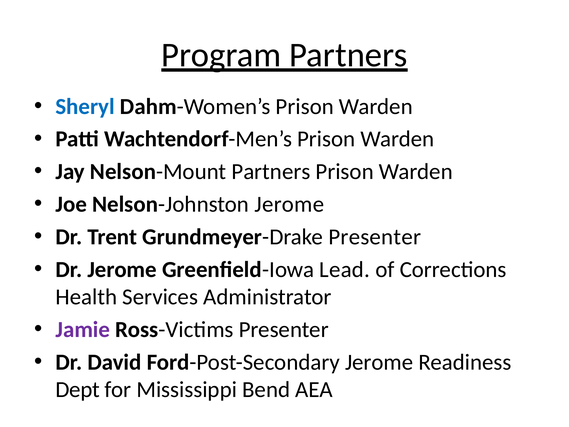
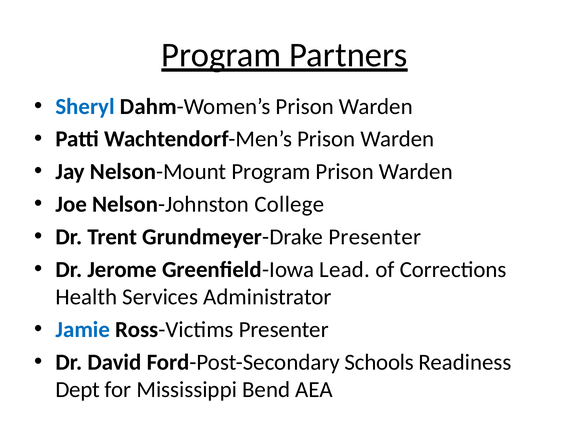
Nelson-Mount Partners: Partners -> Program
Nelson-Johnston Jerome: Jerome -> College
Jamie colour: purple -> blue
Ford-Post-Secondary Jerome: Jerome -> Schools
